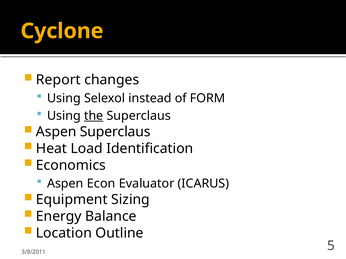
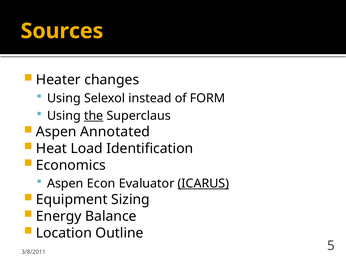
Cyclone: Cyclone -> Sources
Report: Report -> Heater
Aspen Superclaus: Superclaus -> Annotated
ICARUS underline: none -> present
